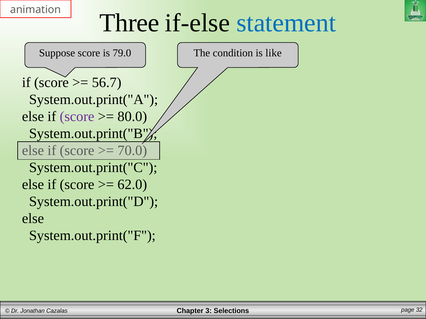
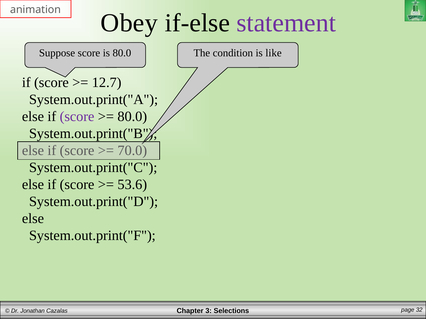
Three: Three -> Obey
statement colour: blue -> purple
is 79.0: 79.0 -> 80.0
56.7: 56.7 -> 12.7
62.0: 62.0 -> 53.6
